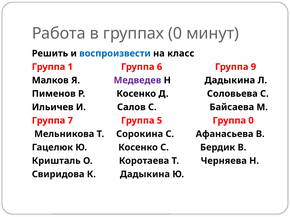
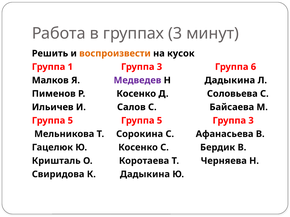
группах 0: 0 -> 3
воспроизвести colour: blue -> orange
класс: класс -> кусок
1 Группа 6: 6 -> 3
9: 9 -> 6
7 at (70, 121): 7 -> 5
5 Группа 0: 0 -> 3
